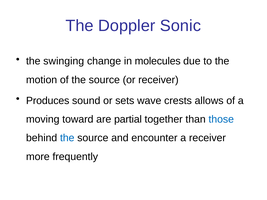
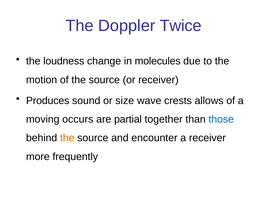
Sonic: Sonic -> Twice
swinging: swinging -> loudness
sets: sets -> size
toward: toward -> occurs
the at (67, 138) colour: blue -> orange
